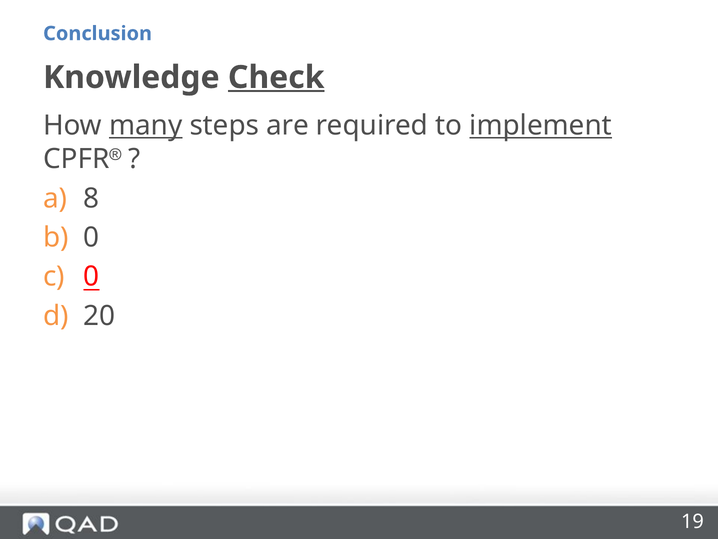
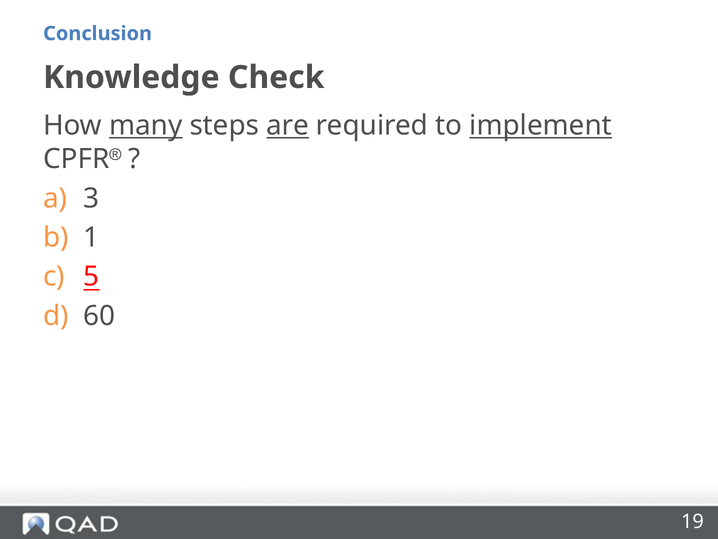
Check underline: present -> none
are underline: none -> present
8: 8 -> 3
0 at (91, 237): 0 -> 1
0 at (91, 276): 0 -> 5
20: 20 -> 60
